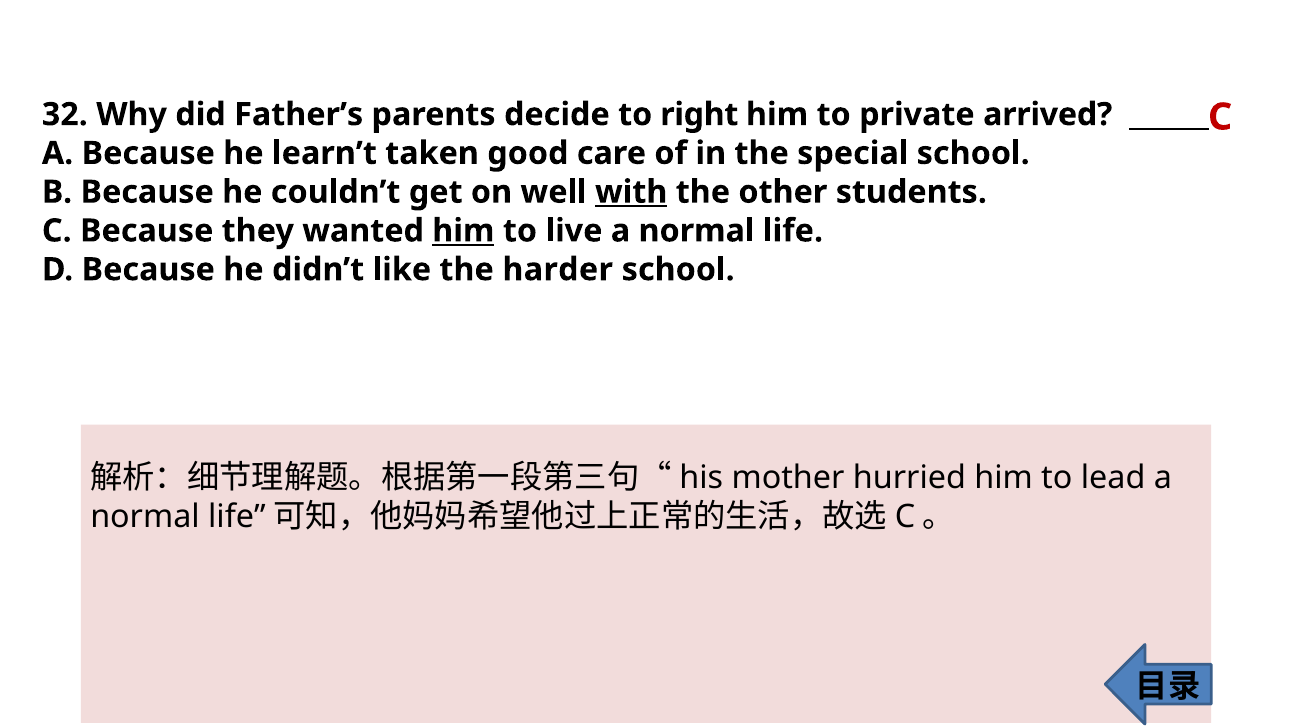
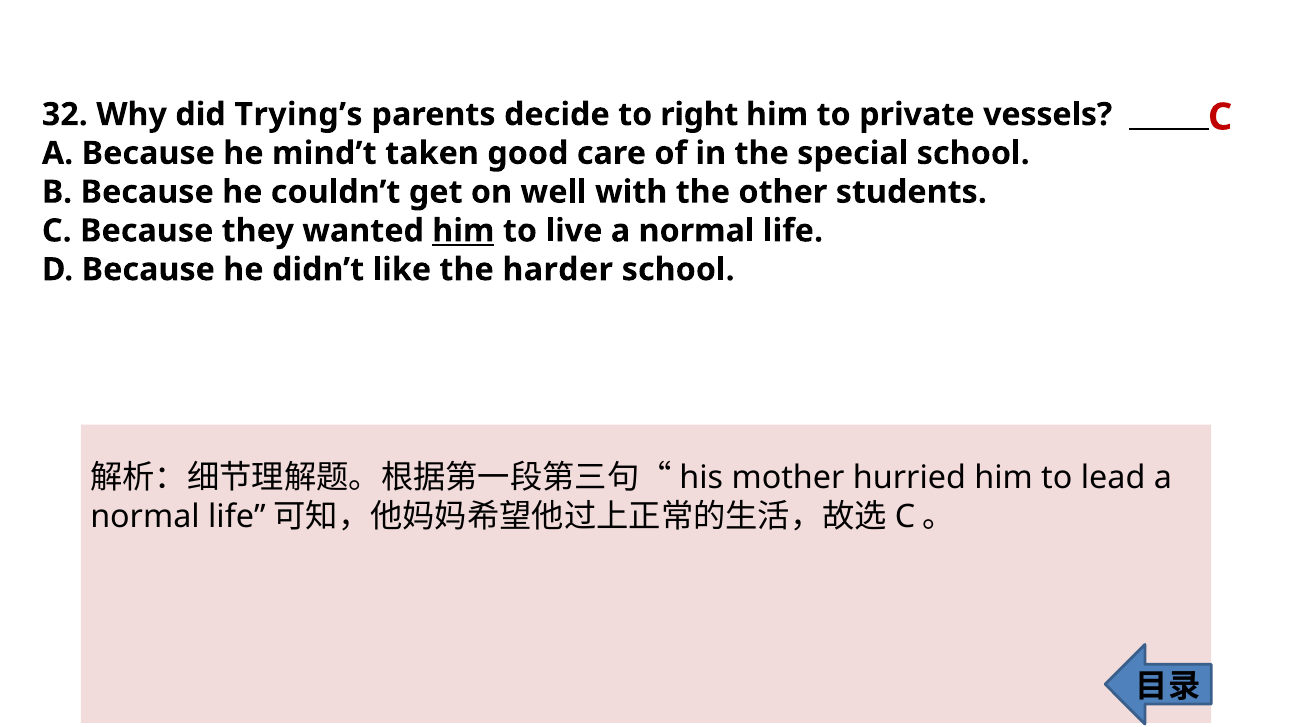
Father’s: Father’s -> Trying’s
arrived: arrived -> vessels
learn’t: learn’t -> mind’t
with underline: present -> none
